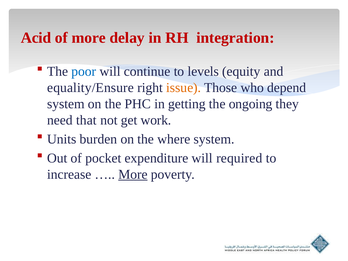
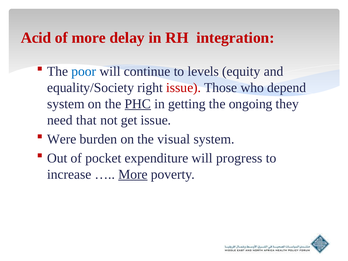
equality/Ensure: equality/Ensure -> equality/Society
issue at (184, 88) colour: orange -> red
PHC underline: none -> present
get work: work -> issue
Units: Units -> Were
where: where -> visual
required: required -> progress
